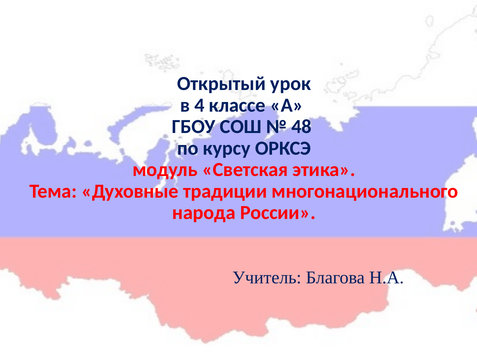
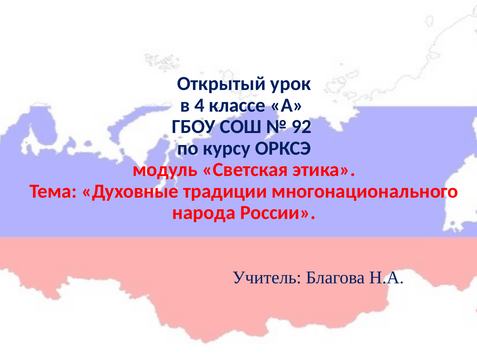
48: 48 -> 92
